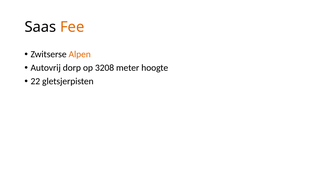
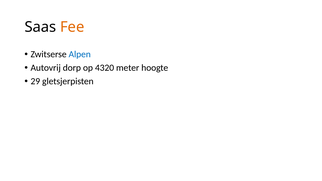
Alpen colour: orange -> blue
3208: 3208 -> 4320
22: 22 -> 29
